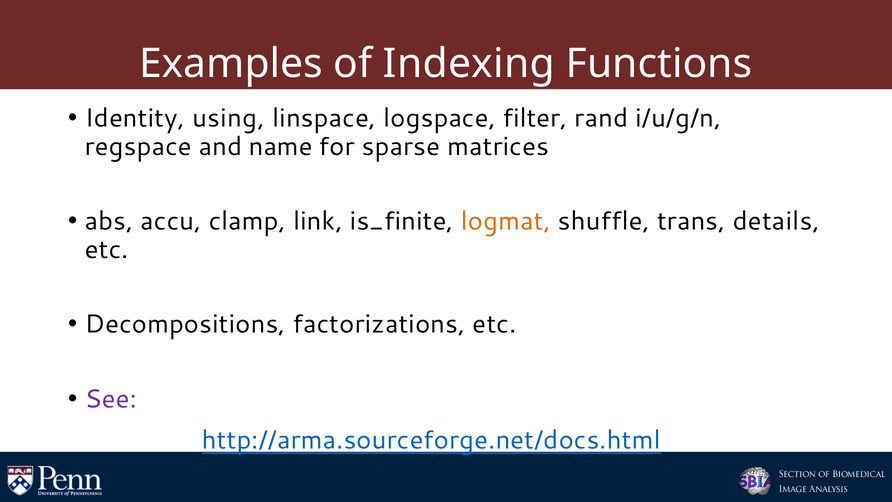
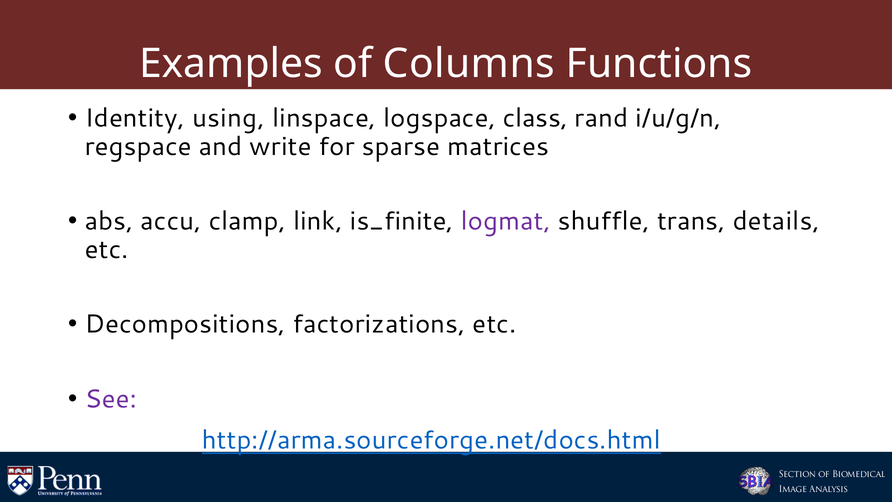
Indexing: Indexing -> Columns
filter: filter -> class
name: name -> write
logmat colour: orange -> purple
